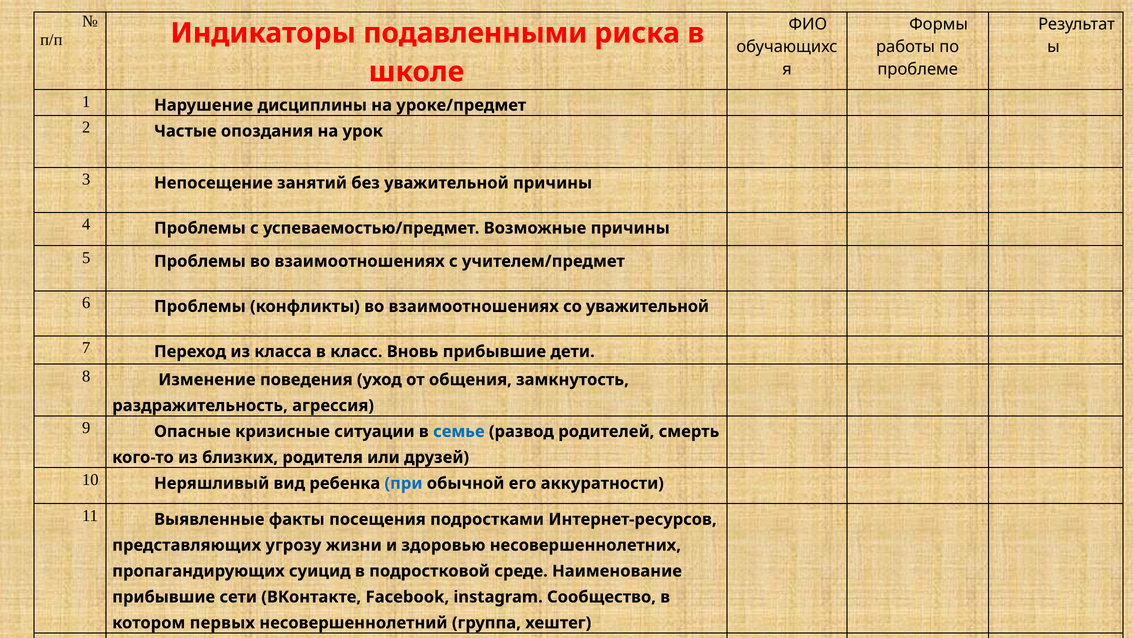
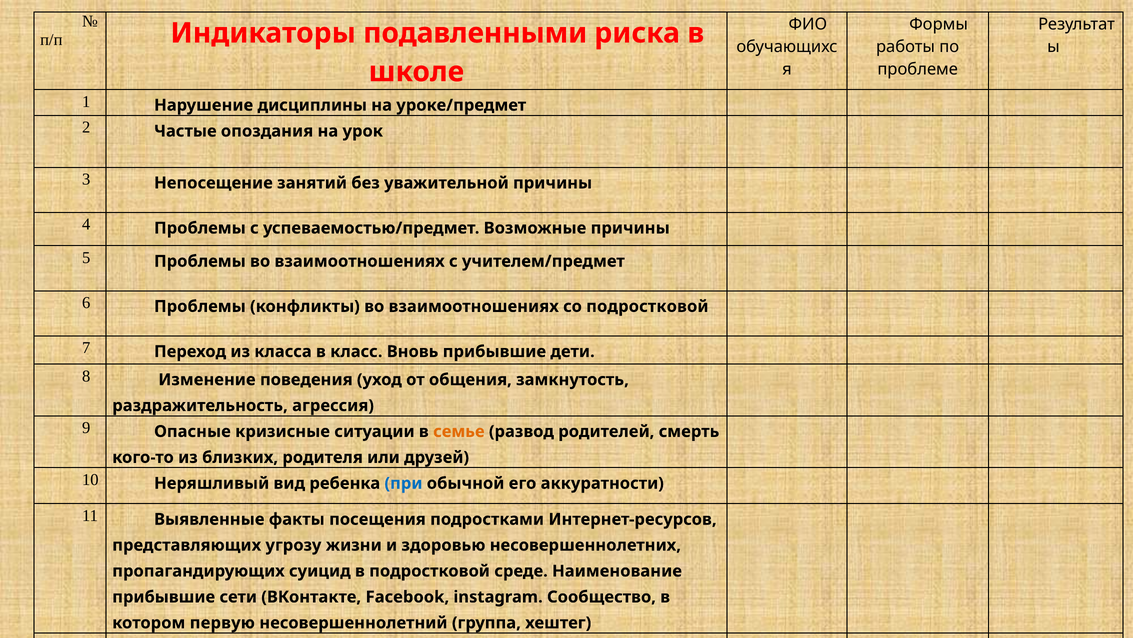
со уважительной: уважительной -> подростковой
семье colour: blue -> orange
первых: первых -> первую
